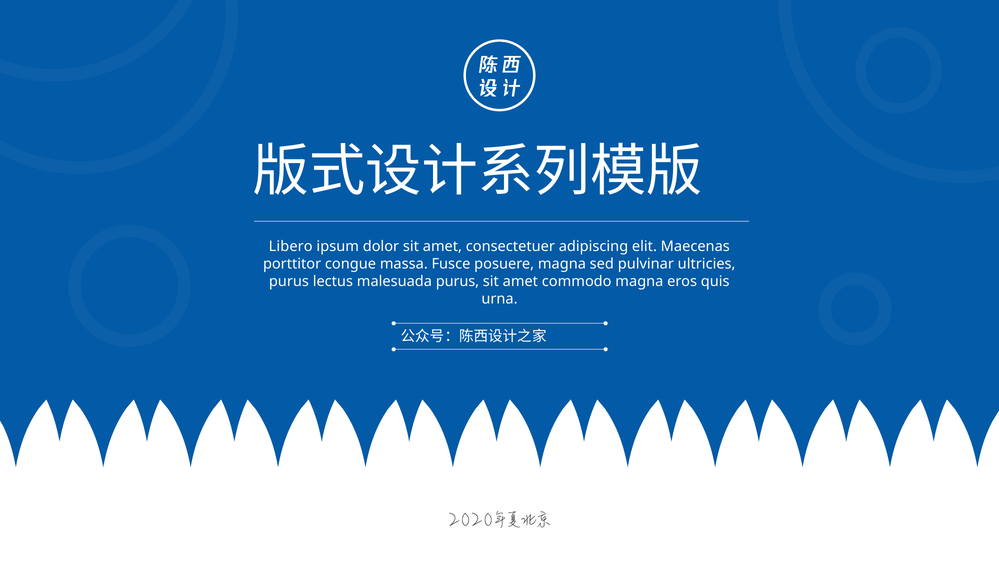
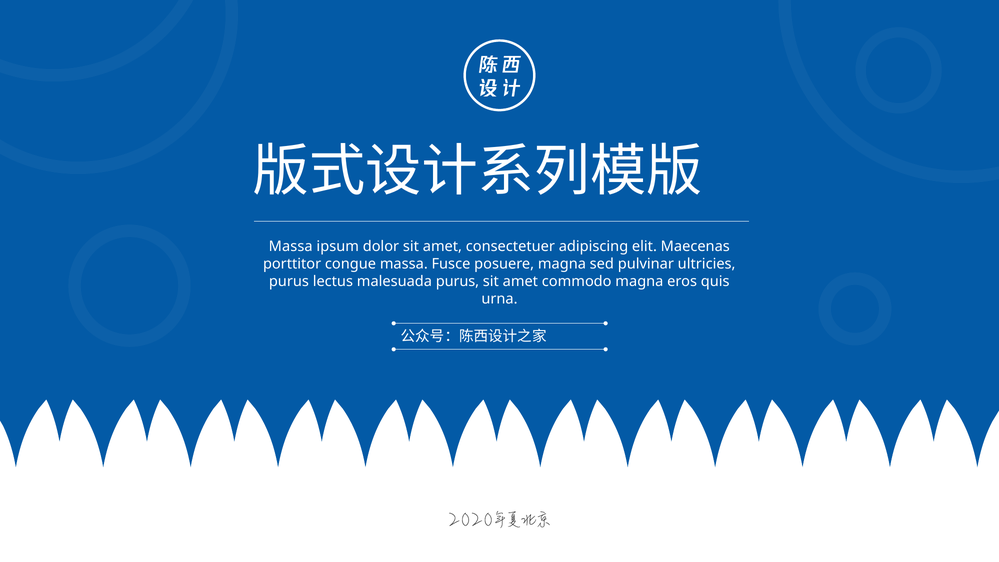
Libero at (291, 247): Libero -> Massa
